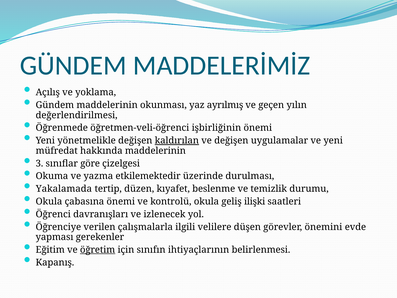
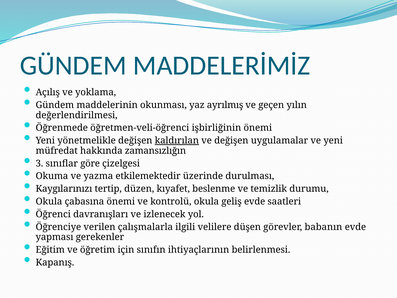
hakkında maddelerinin: maddelerinin -> zamansızlığın
Yakalamada: Yakalamada -> Kaygılarınızı
geliş ilişki: ilişki -> evde
önemini: önemini -> babanın
öğretim underline: present -> none
